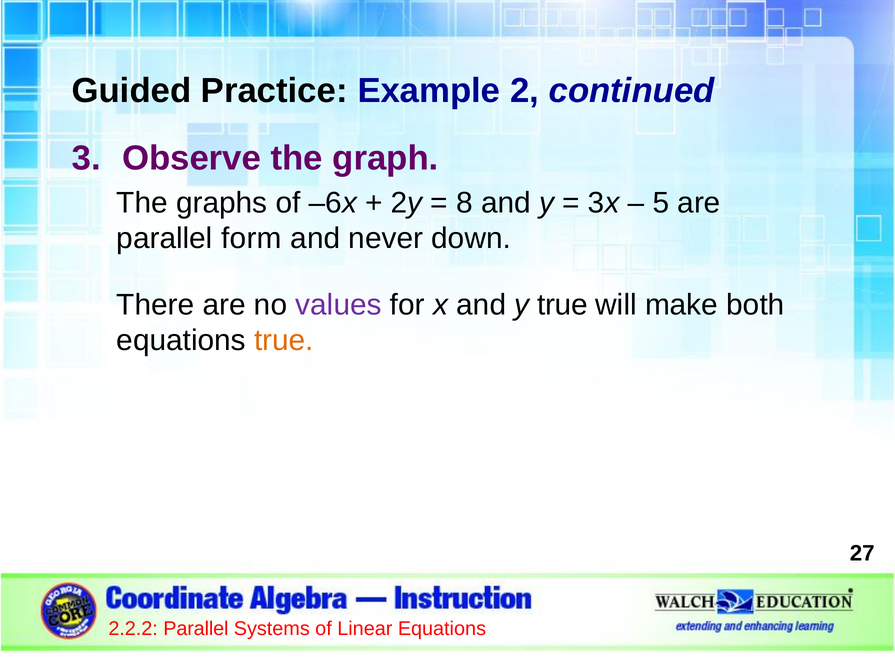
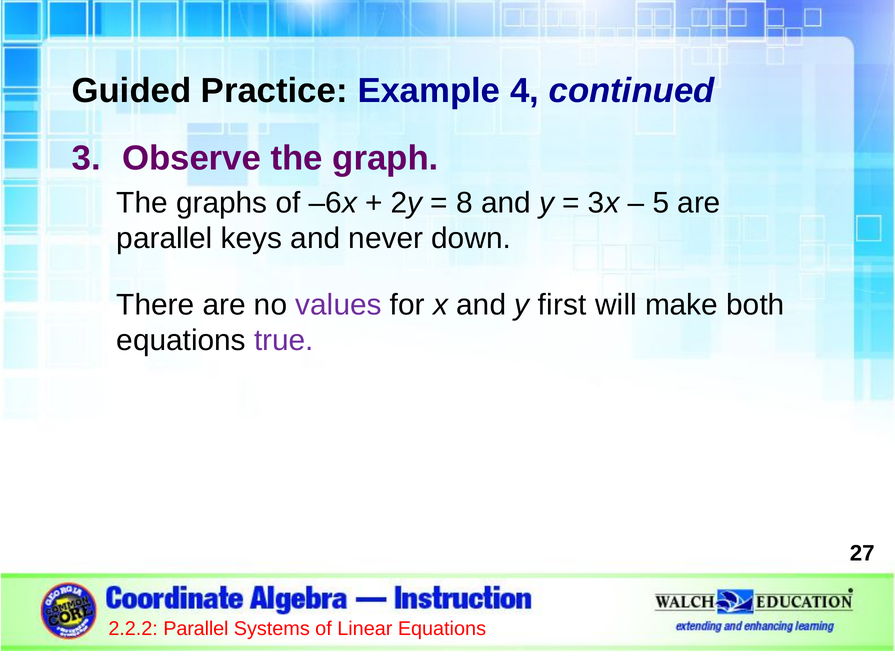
2: 2 -> 4
form: form -> keys
y true: true -> first
true at (284, 341) colour: orange -> purple
